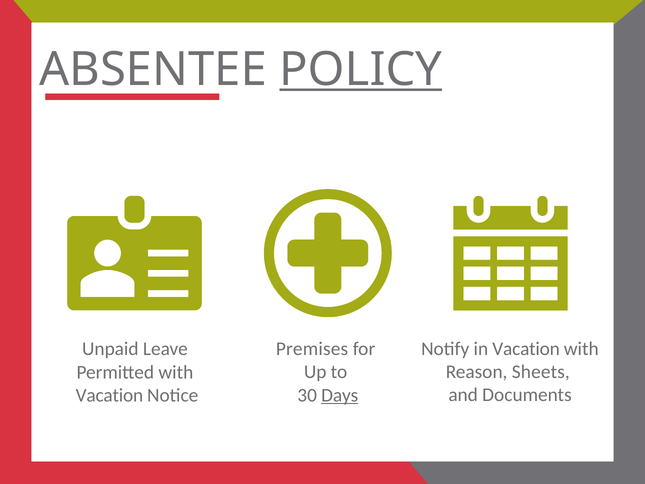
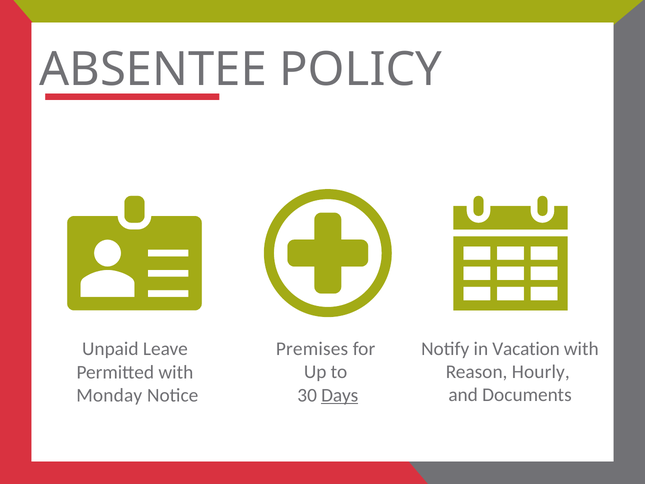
POLICY underline: present -> none
Sheets: Sheets -> Hourly
Vacation at (109, 395): Vacation -> Monday
